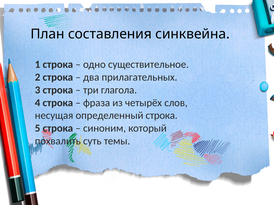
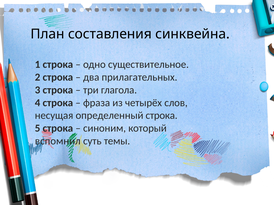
похвалить: похвалить -> вспомнил
